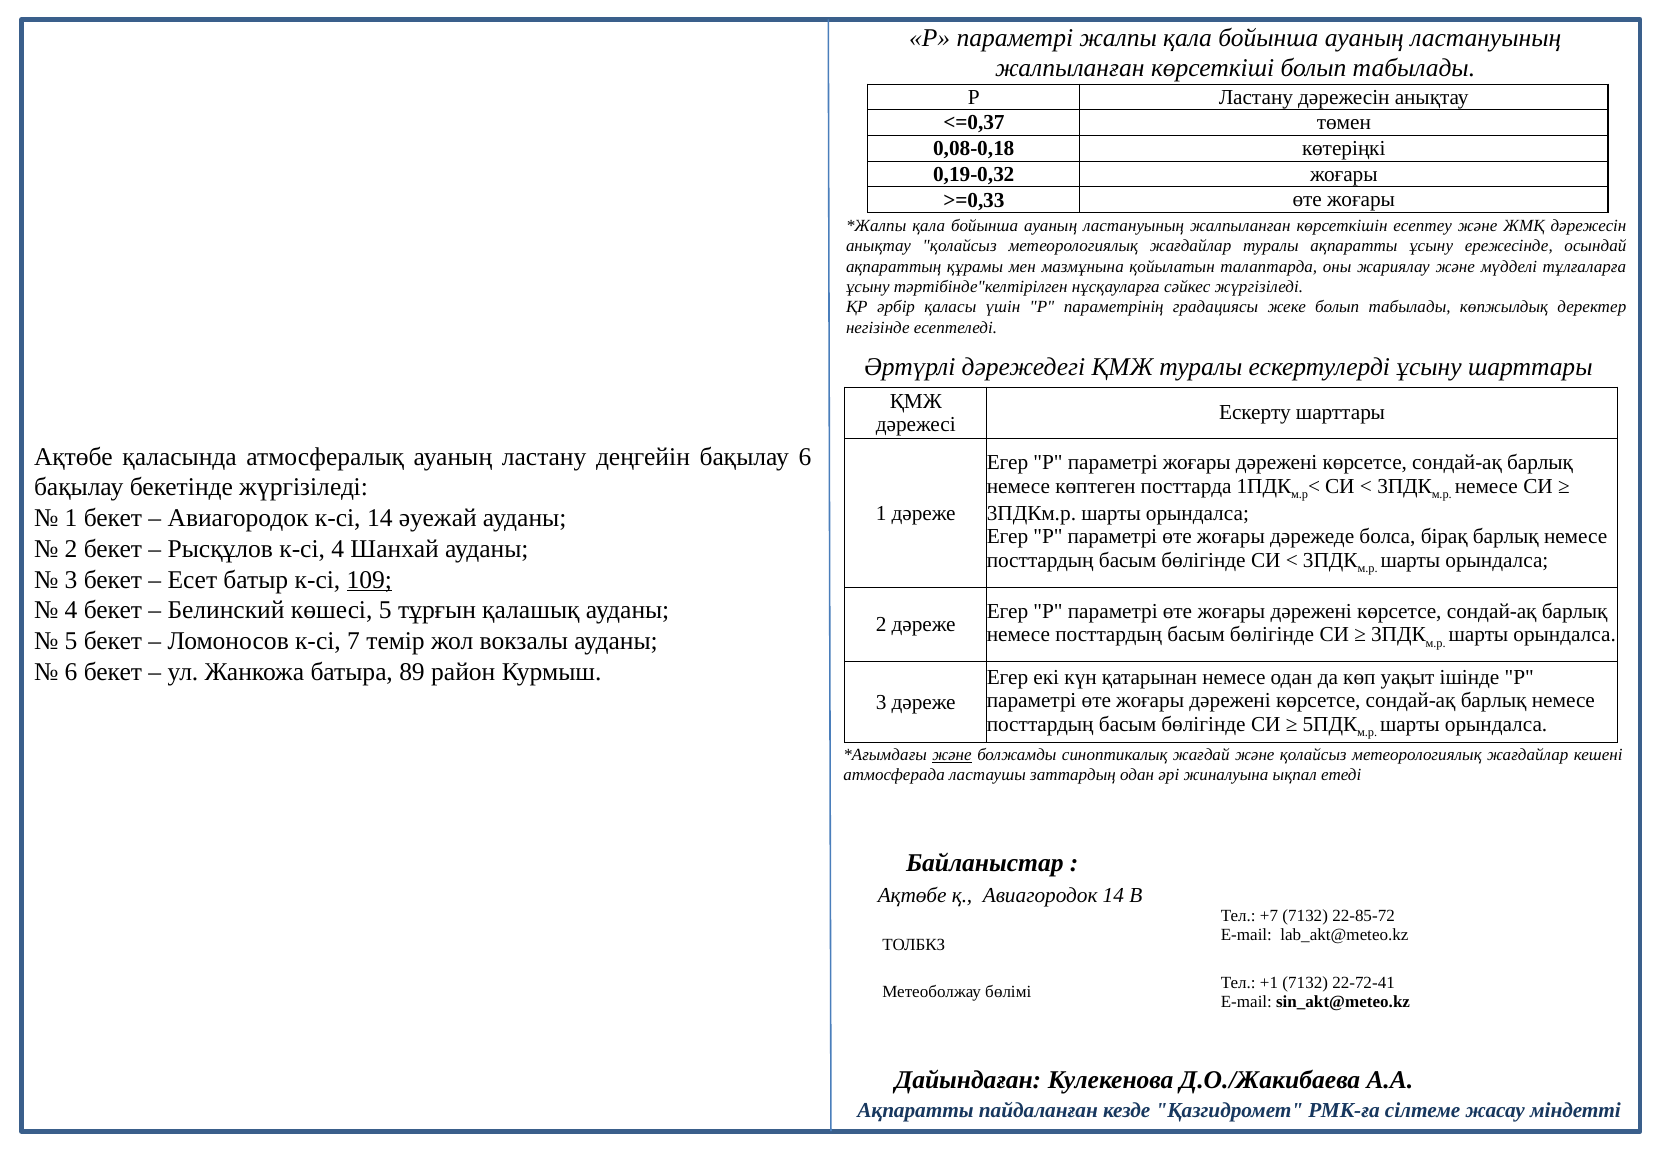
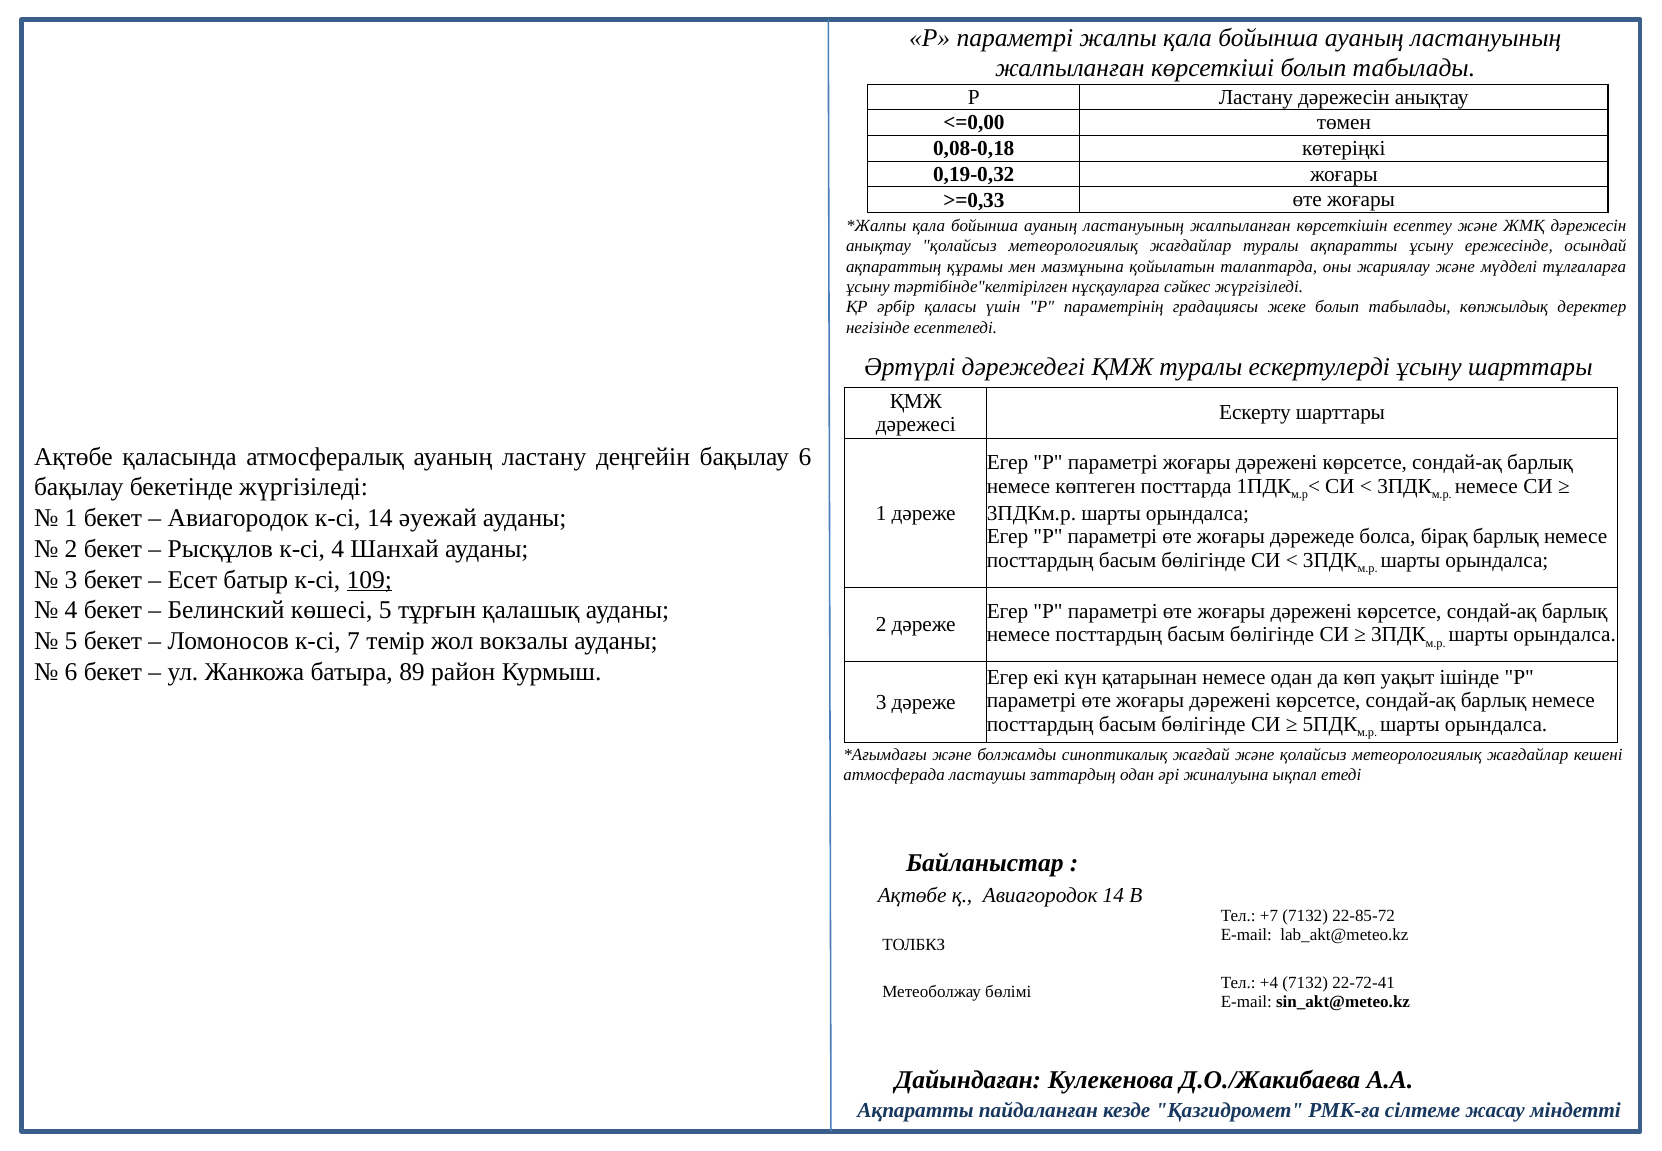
<=0,37: <=0,37 -> <=0,00
және at (952, 755) underline: present -> none
+1: +1 -> +4
